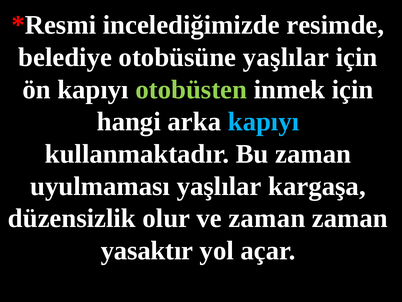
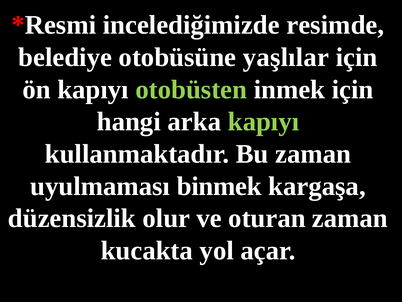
kapıyı at (263, 122) colour: light blue -> light green
uyulmaması yaşlılar: yaşlılar -> binmek
ve zaman: zaman -> oturan
yasaktır: yasaktır -> kucakta
